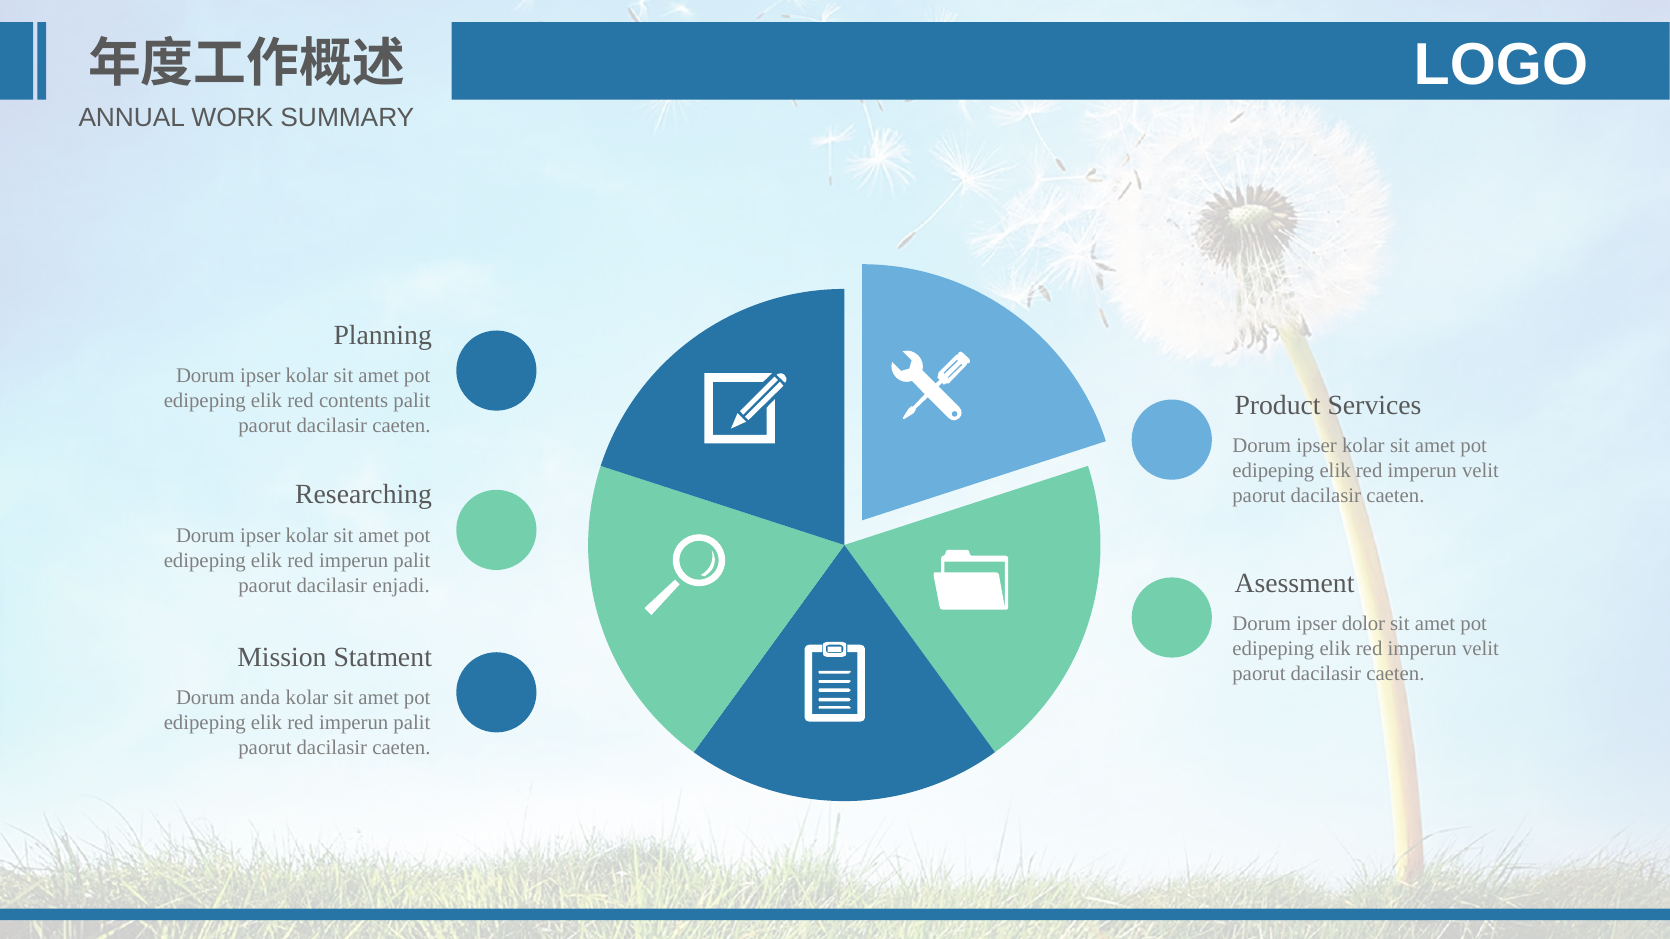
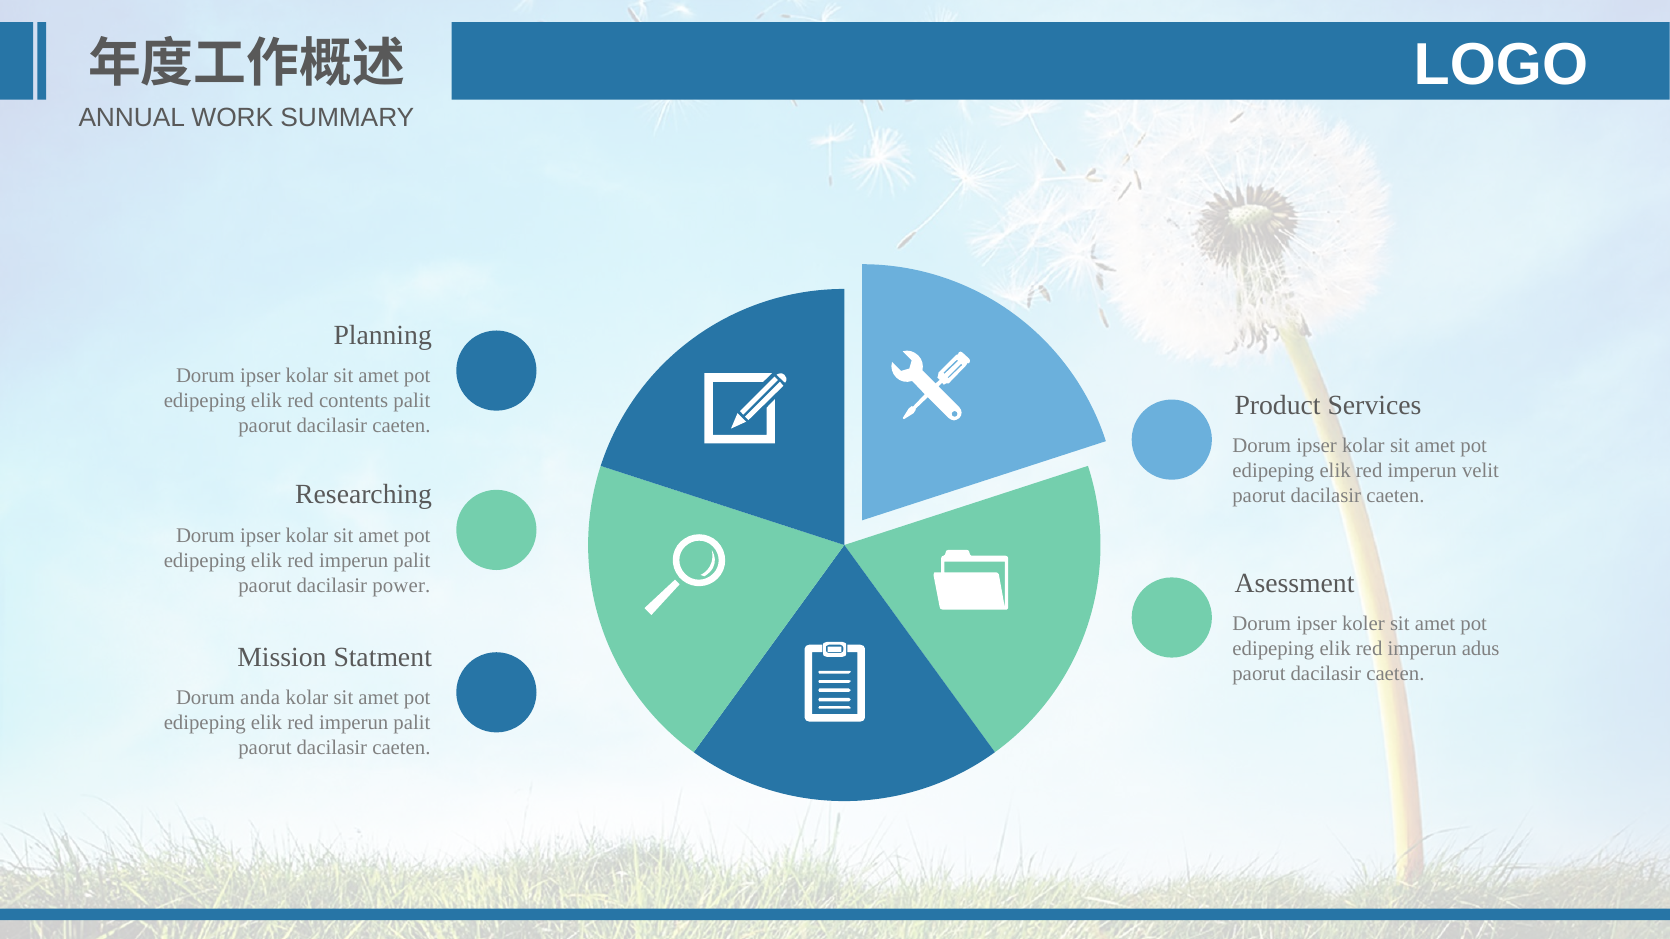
enjadi: enjadi -> power
dolor: dolor -> koler
velit at (1481, 649): velit -> adus
